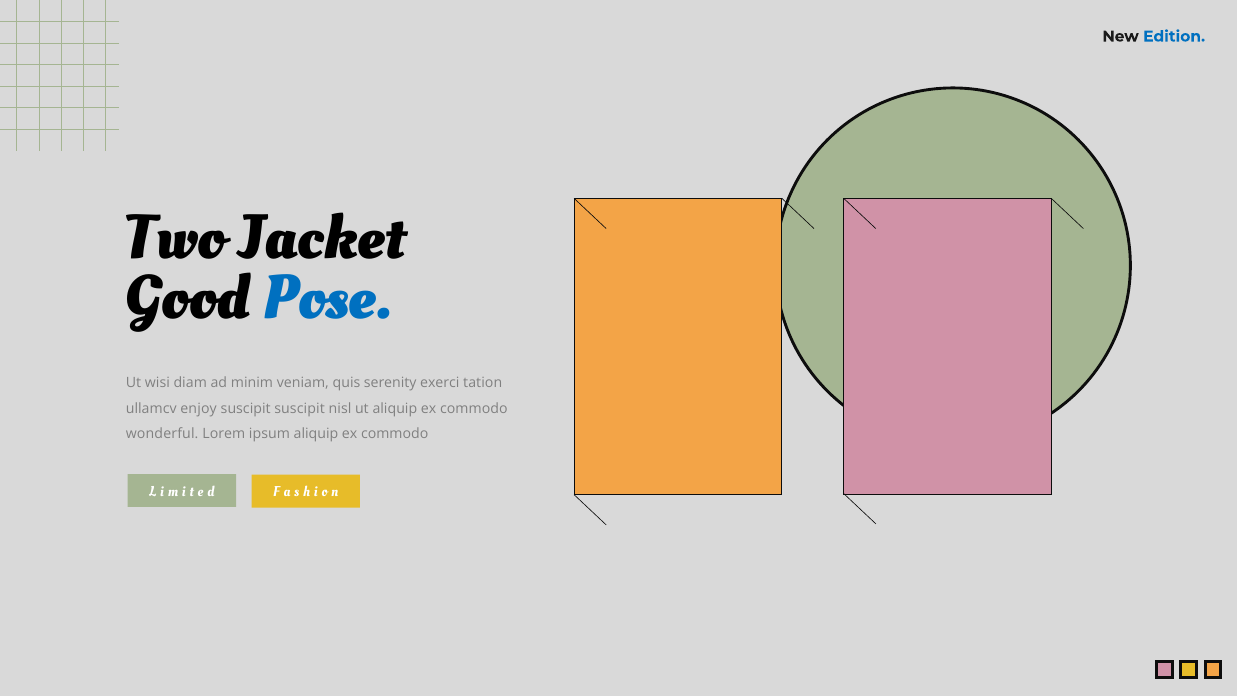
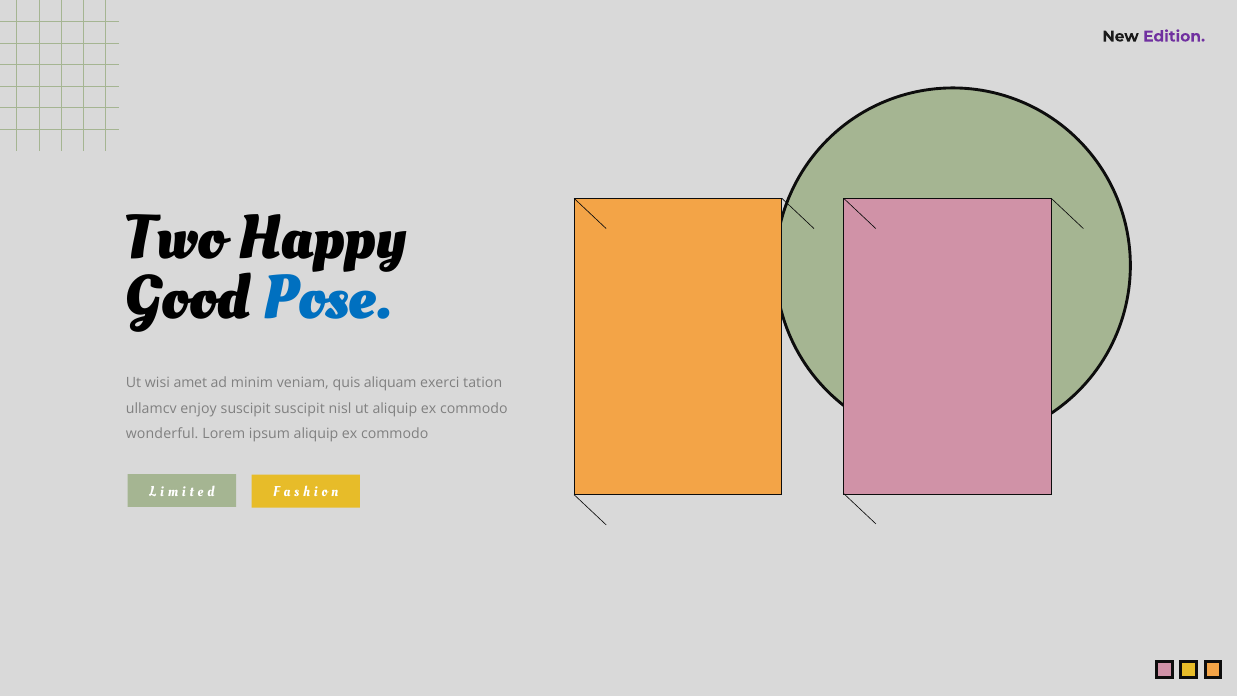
Edition colour: blue -> purple
Jacket: Jacket -> Happy
diam: diam -> amet
serenity: serenity -> aliquam
